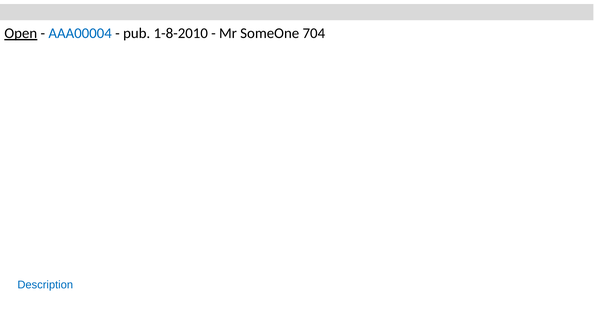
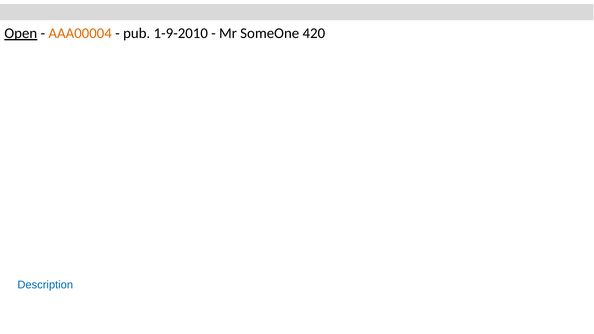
AAA00004 colour: blue -> orange
1-8-2010: 1-8-2010 -> 1-9-2010
704: 704 -> 420
